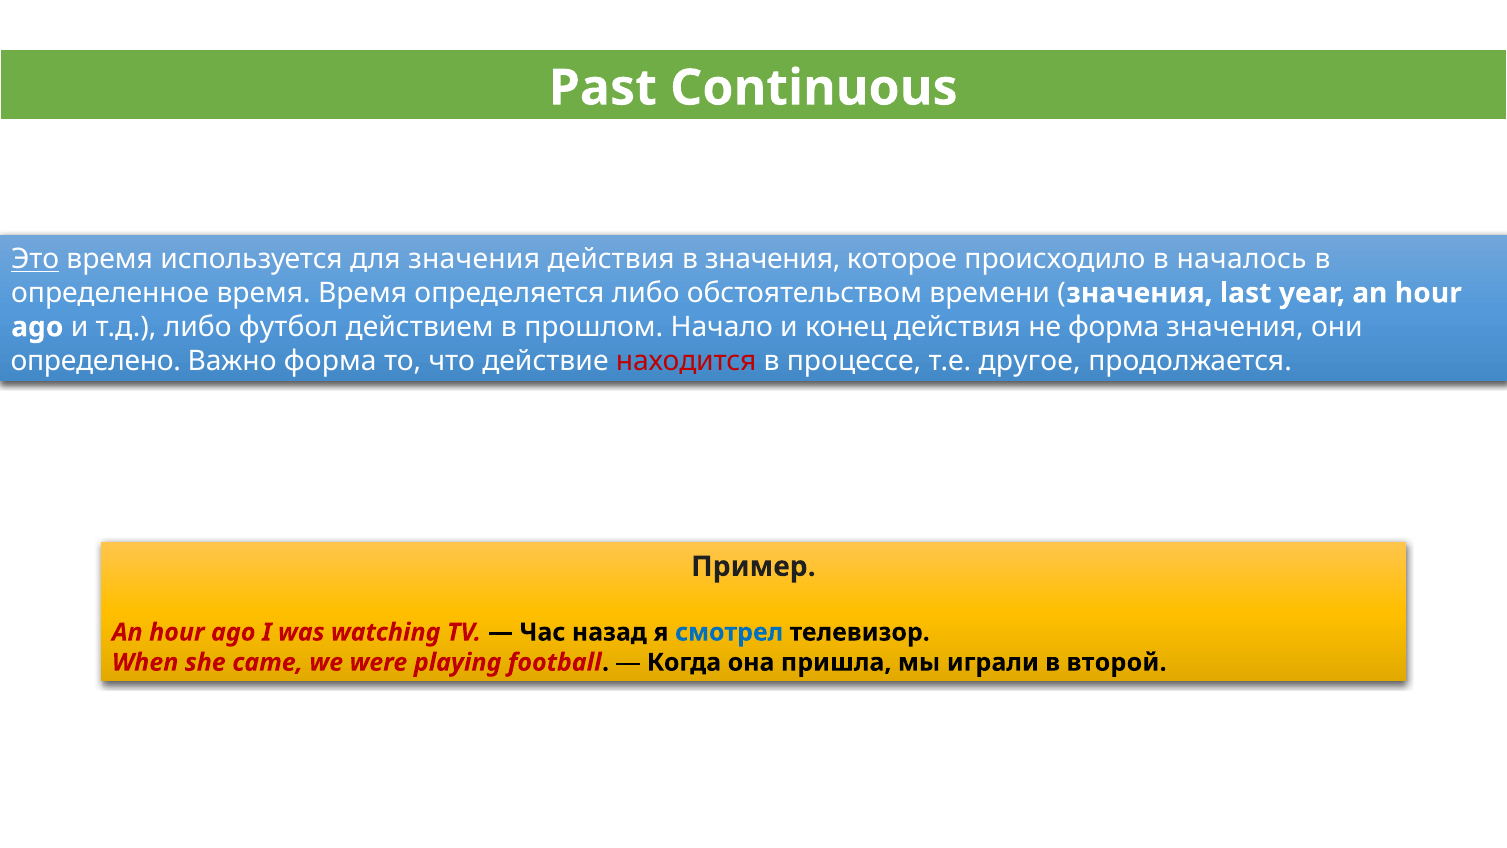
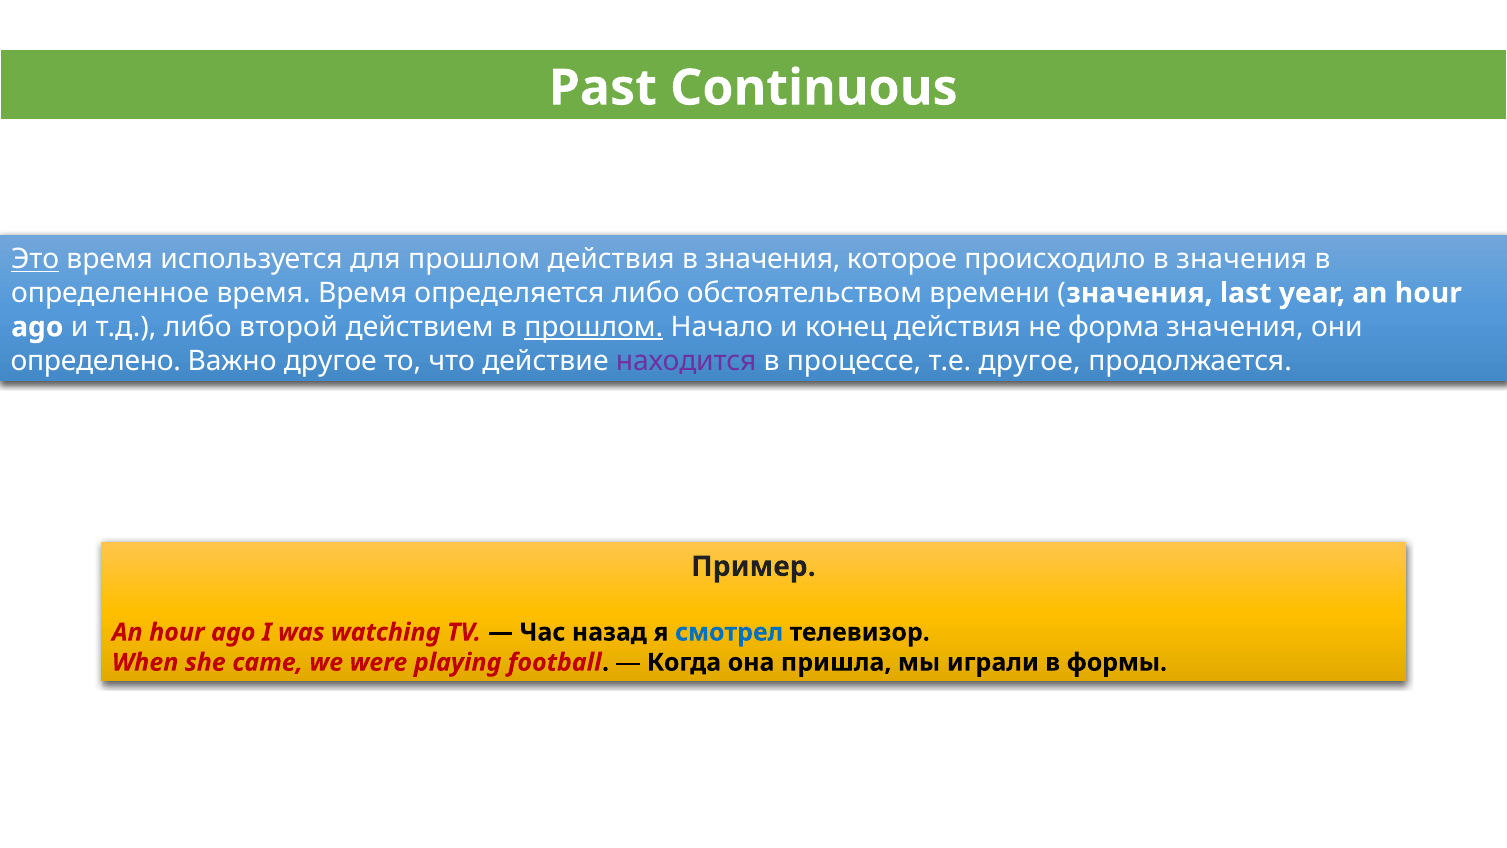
для значения: значения -> прошлом
происходило в началось: началось -> значения
футбол: футбол -> второй
прошлом at (594, 327) underline: none -> present
Важно форма: форма -> другое
находится colour: red -> purple
второй: второй -> формы
